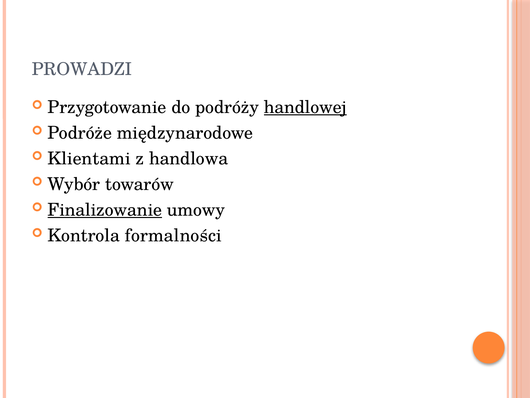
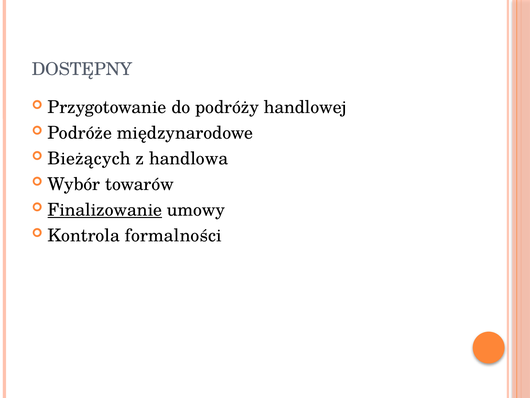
PROWADZI: PROWADZI -> DOSTĘPNY
handlowej underline: present -> none
Klientami: Klientami -> Bieżących
